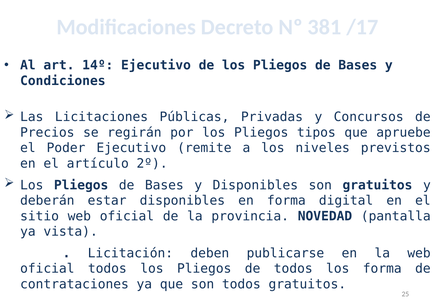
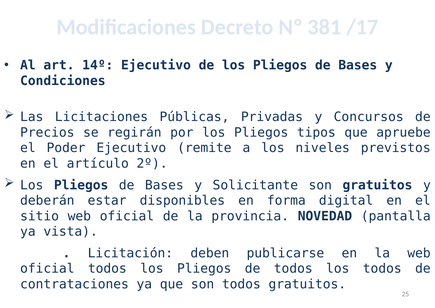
y Disponibles: Disponibles -> Solicitante
los forma: forma -> todos
